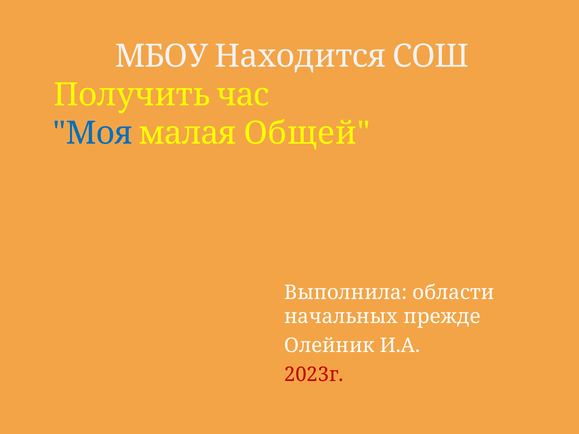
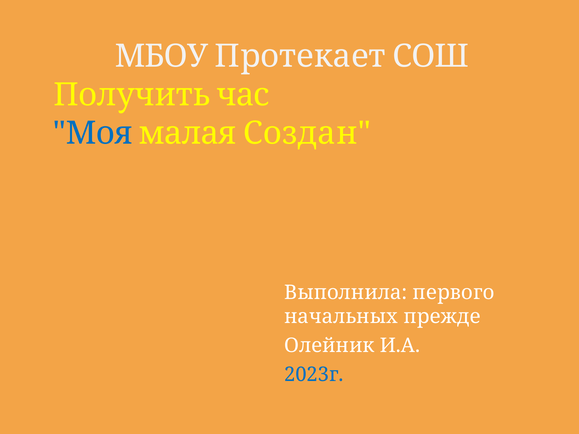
Находится: Находится -> Протекает
Общей: Общей -> Создан
области: области -> первого
2023г colour: red -> blue
